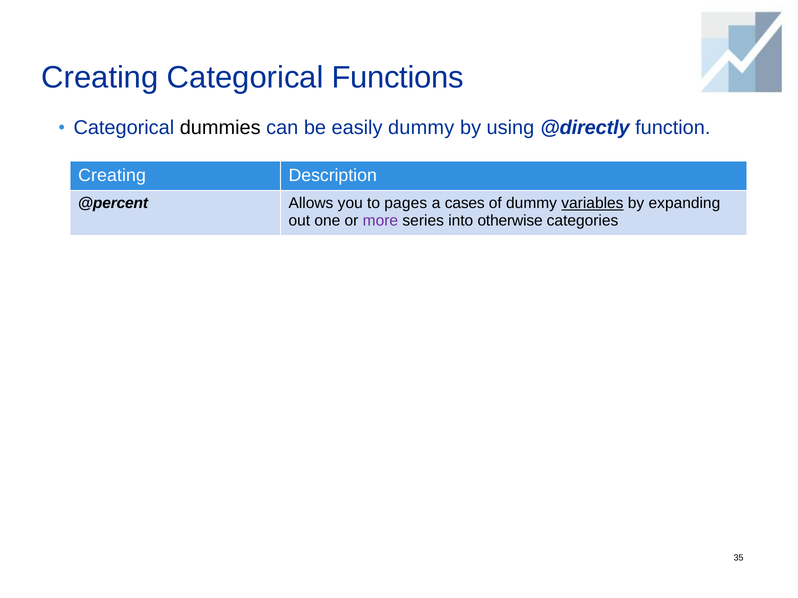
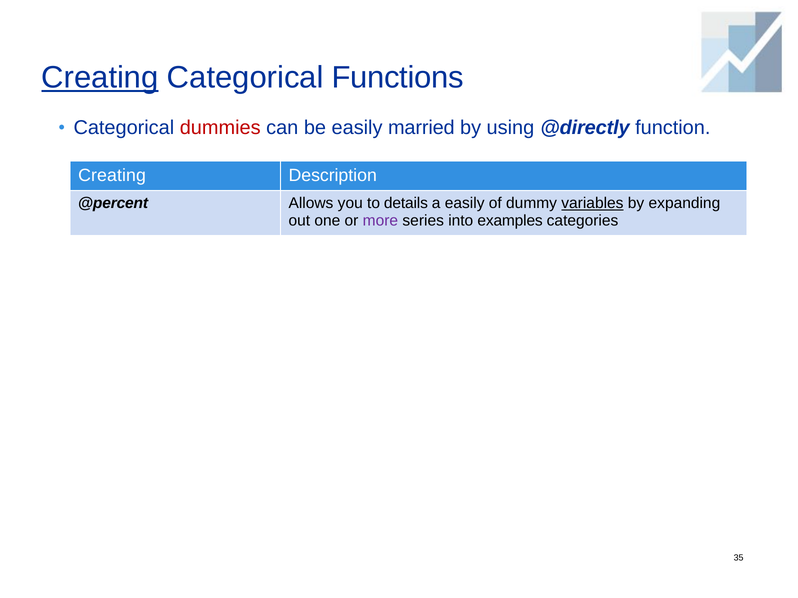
Creating at (100, 78) underline: none -> present
dummies colour: black -> red
easily dummy: dummy -> married
pages: pages -> details
a cases: cases -> easily
otherwise: otherwise -> examples
